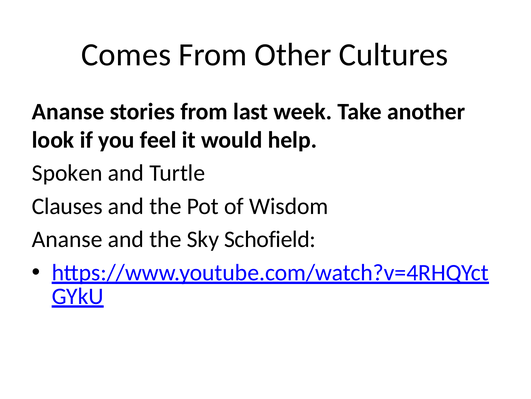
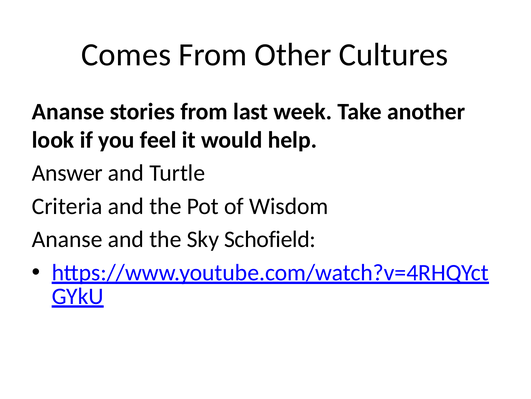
Spoken: Spoken -> Answer
Clauses: Clauses -> Criteria
